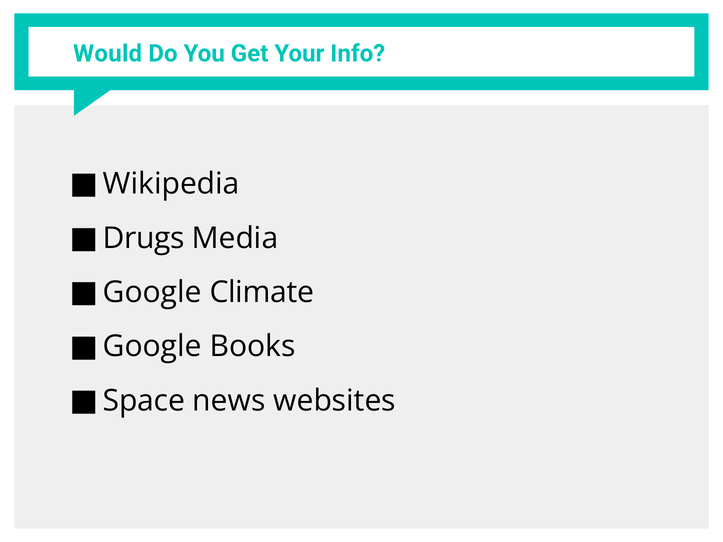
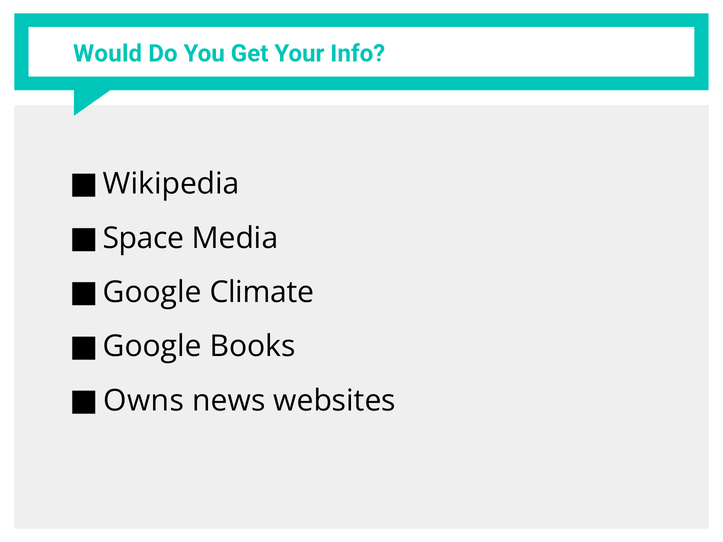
Drugs: Drugs -> Space
Space: Space -> Owns
